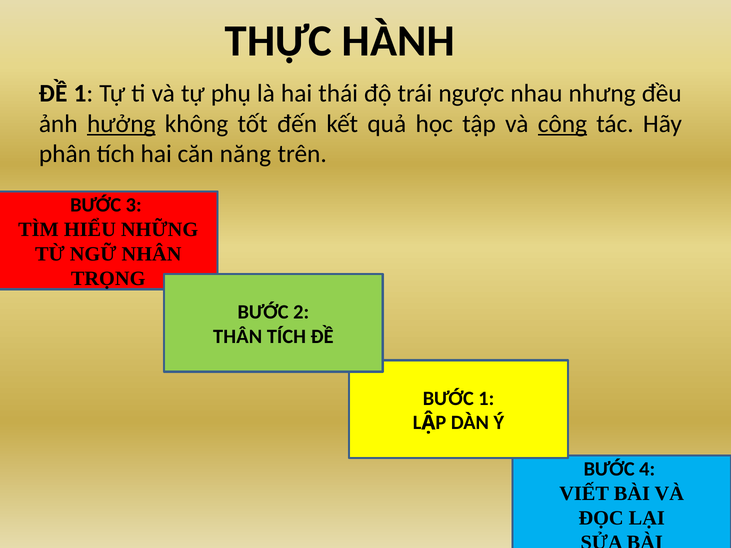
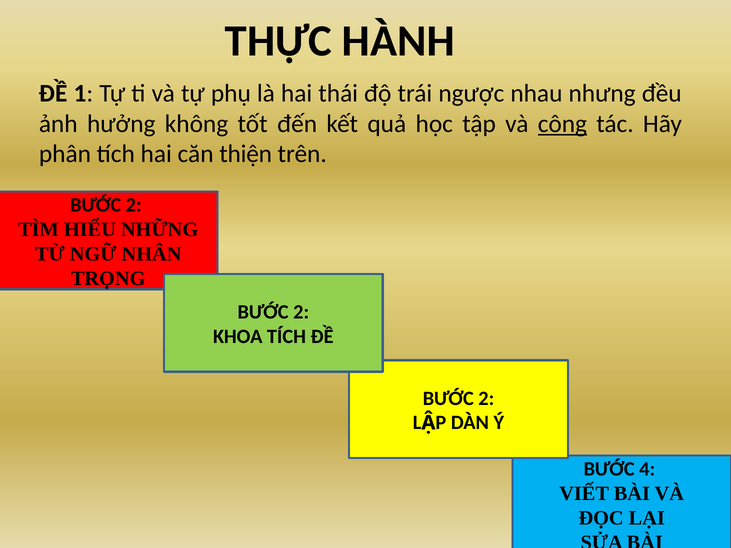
hưởng underline: present -> none
năng: năng -> thiện
3 at (134, 205): 3 -> 2
THÂN: THÂN -> KHOA
1 at (486, 399): 1 -> 2
